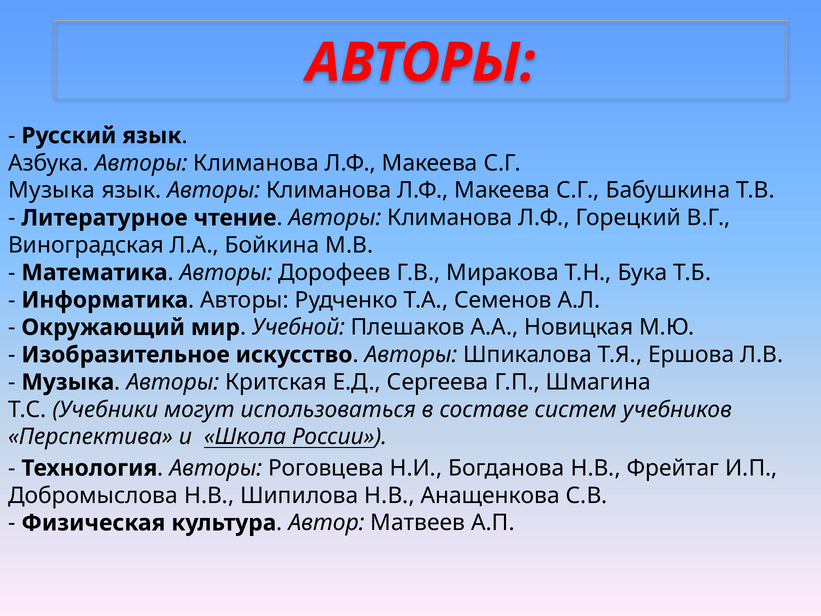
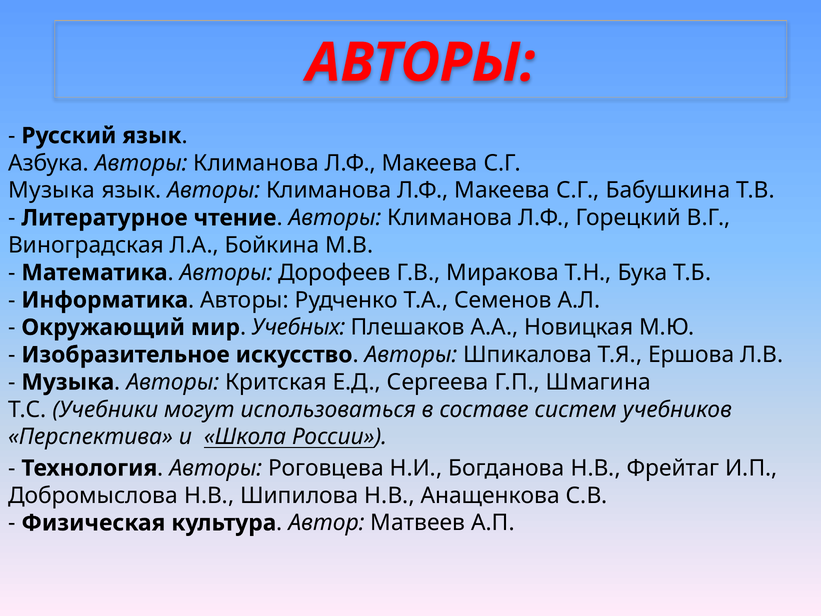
Учебной: Учебной -> Учебных
